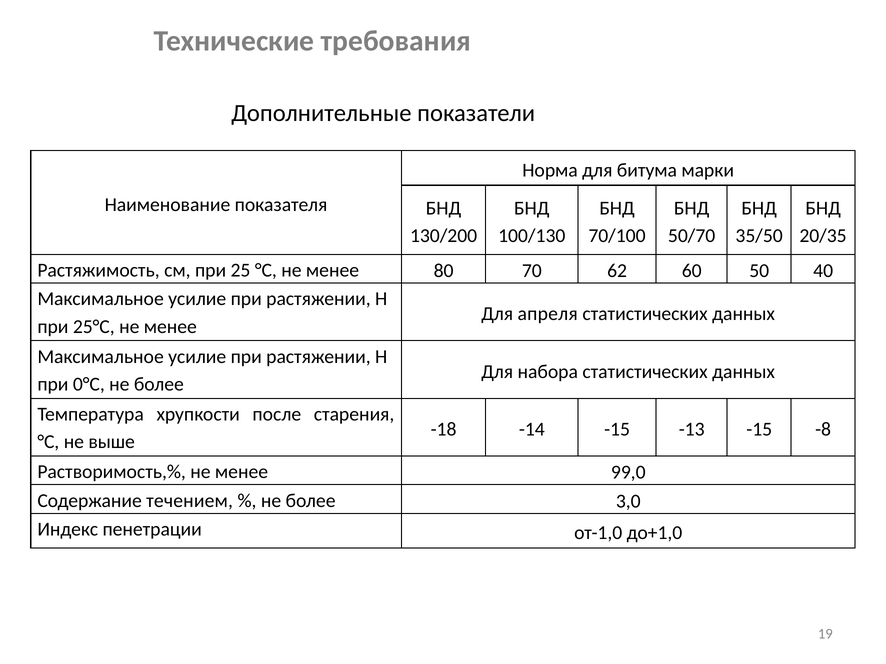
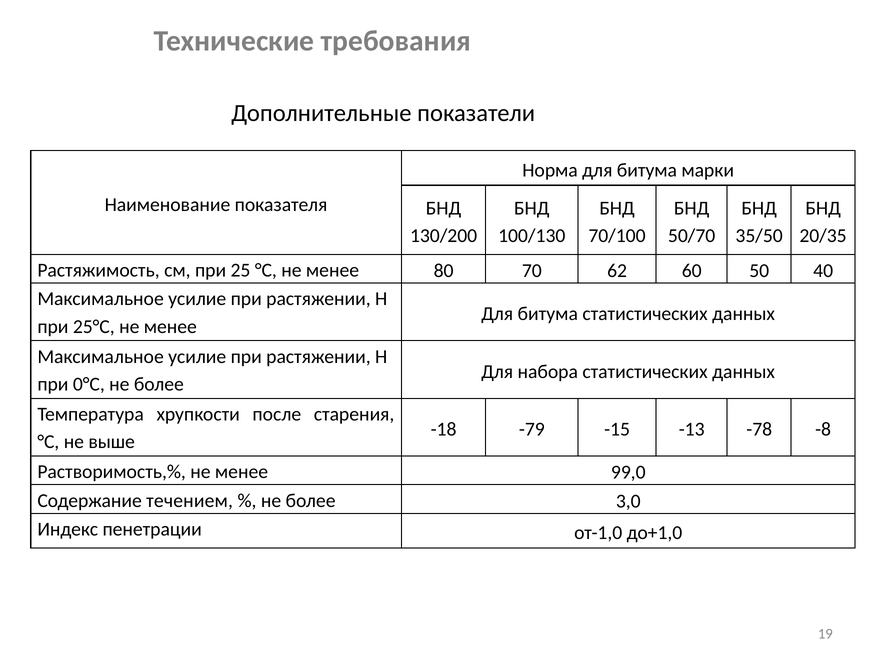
апреля at (548, 314): апреля -> битума
-14: -14 -> -79
-13 -15: -15 -> -78
